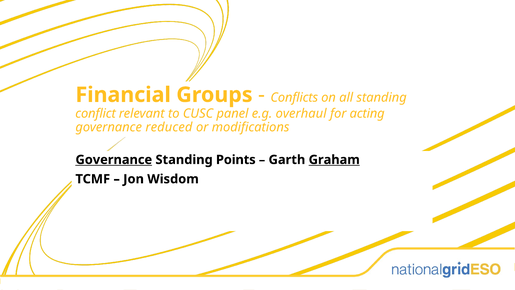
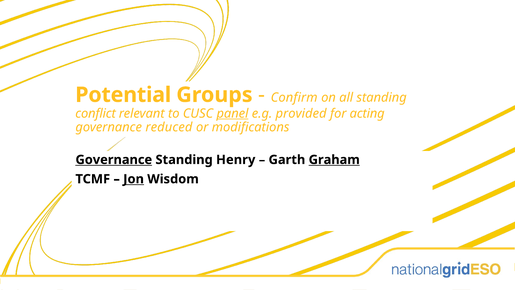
Financial: Financial -> Potential
Conflicts: Conflicts -> Confirm
panel underline: none -> present
overhaul: overhaul -> provided
Points: Points -> Henry
Jon underline: none -> present
